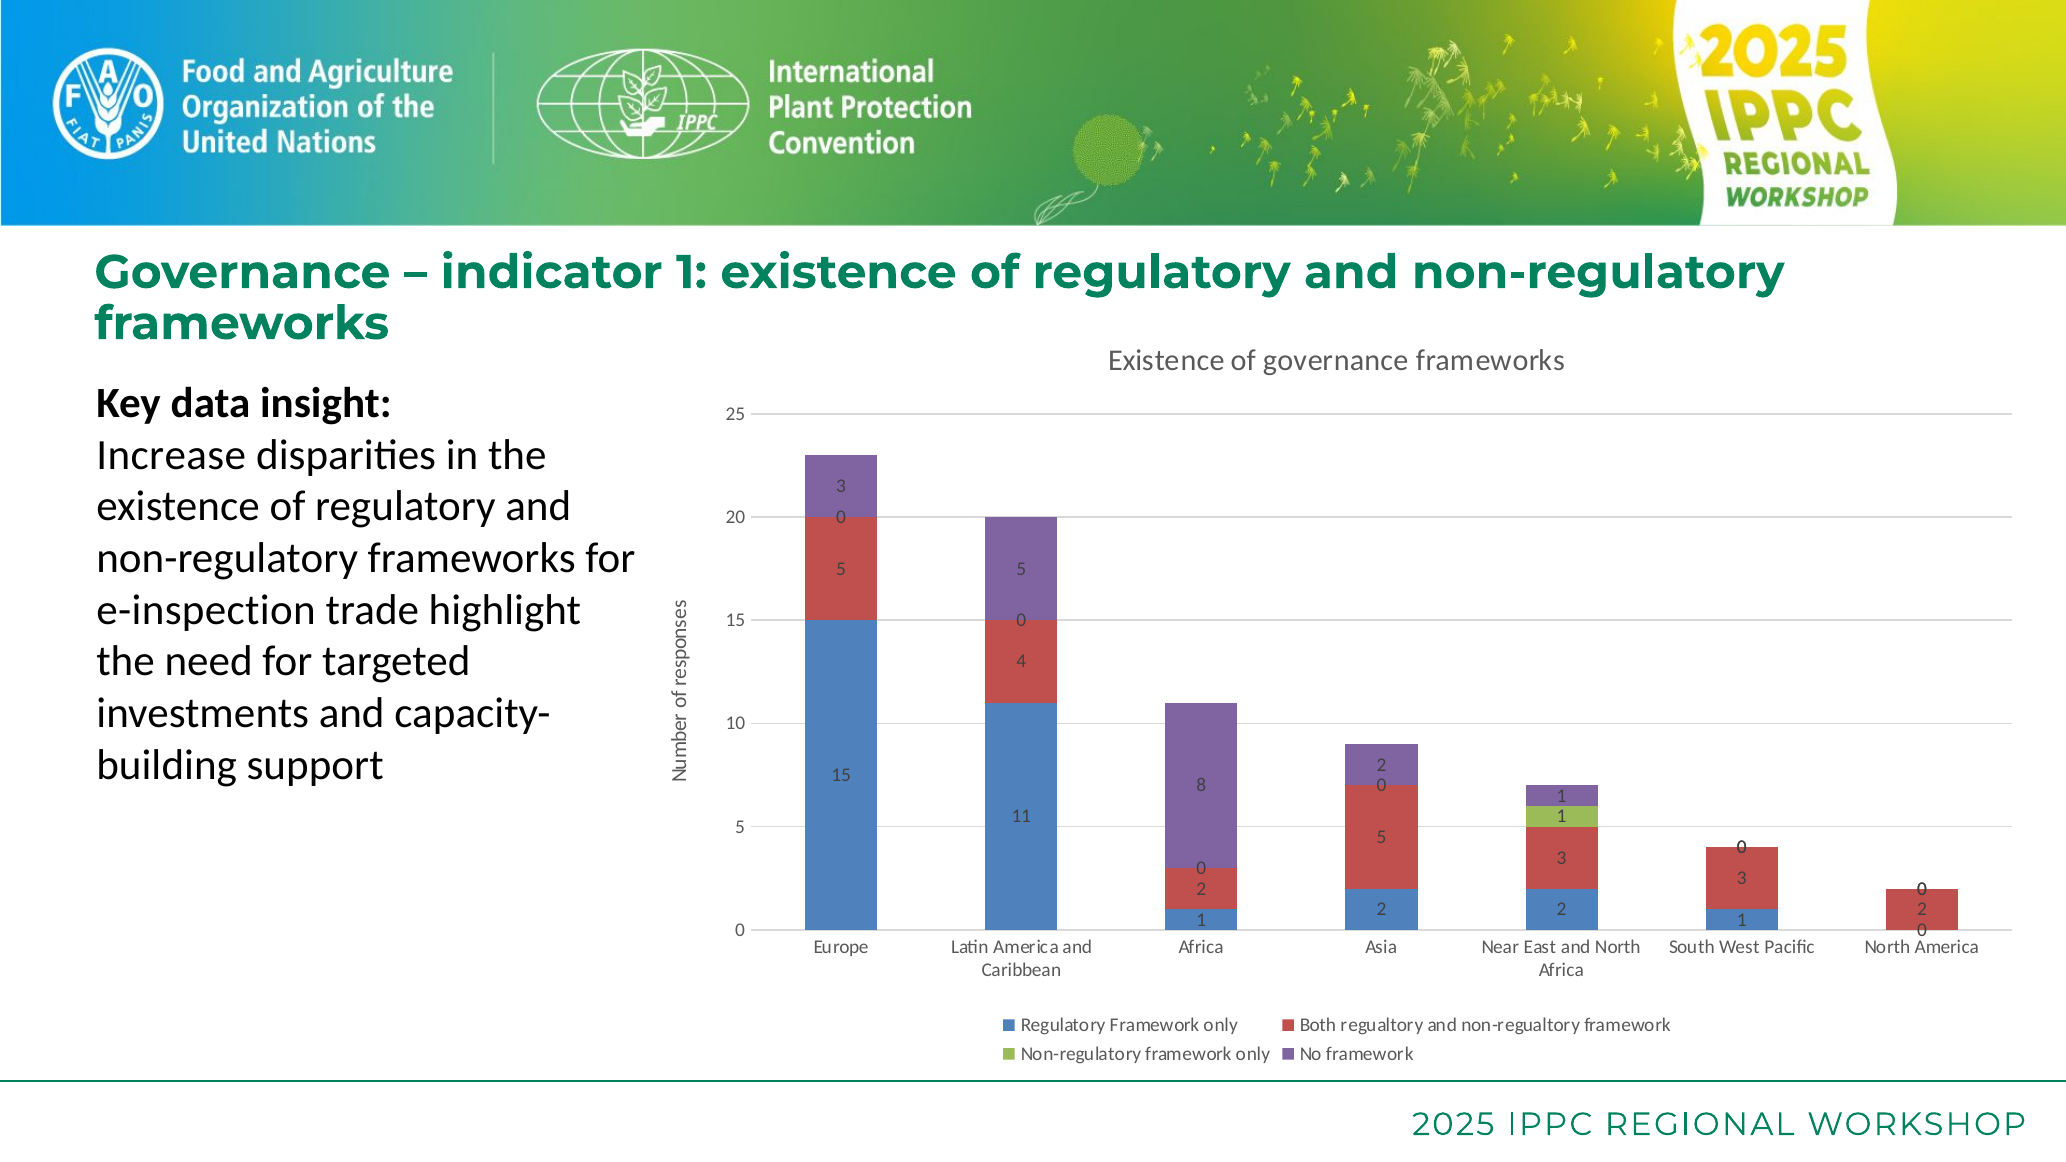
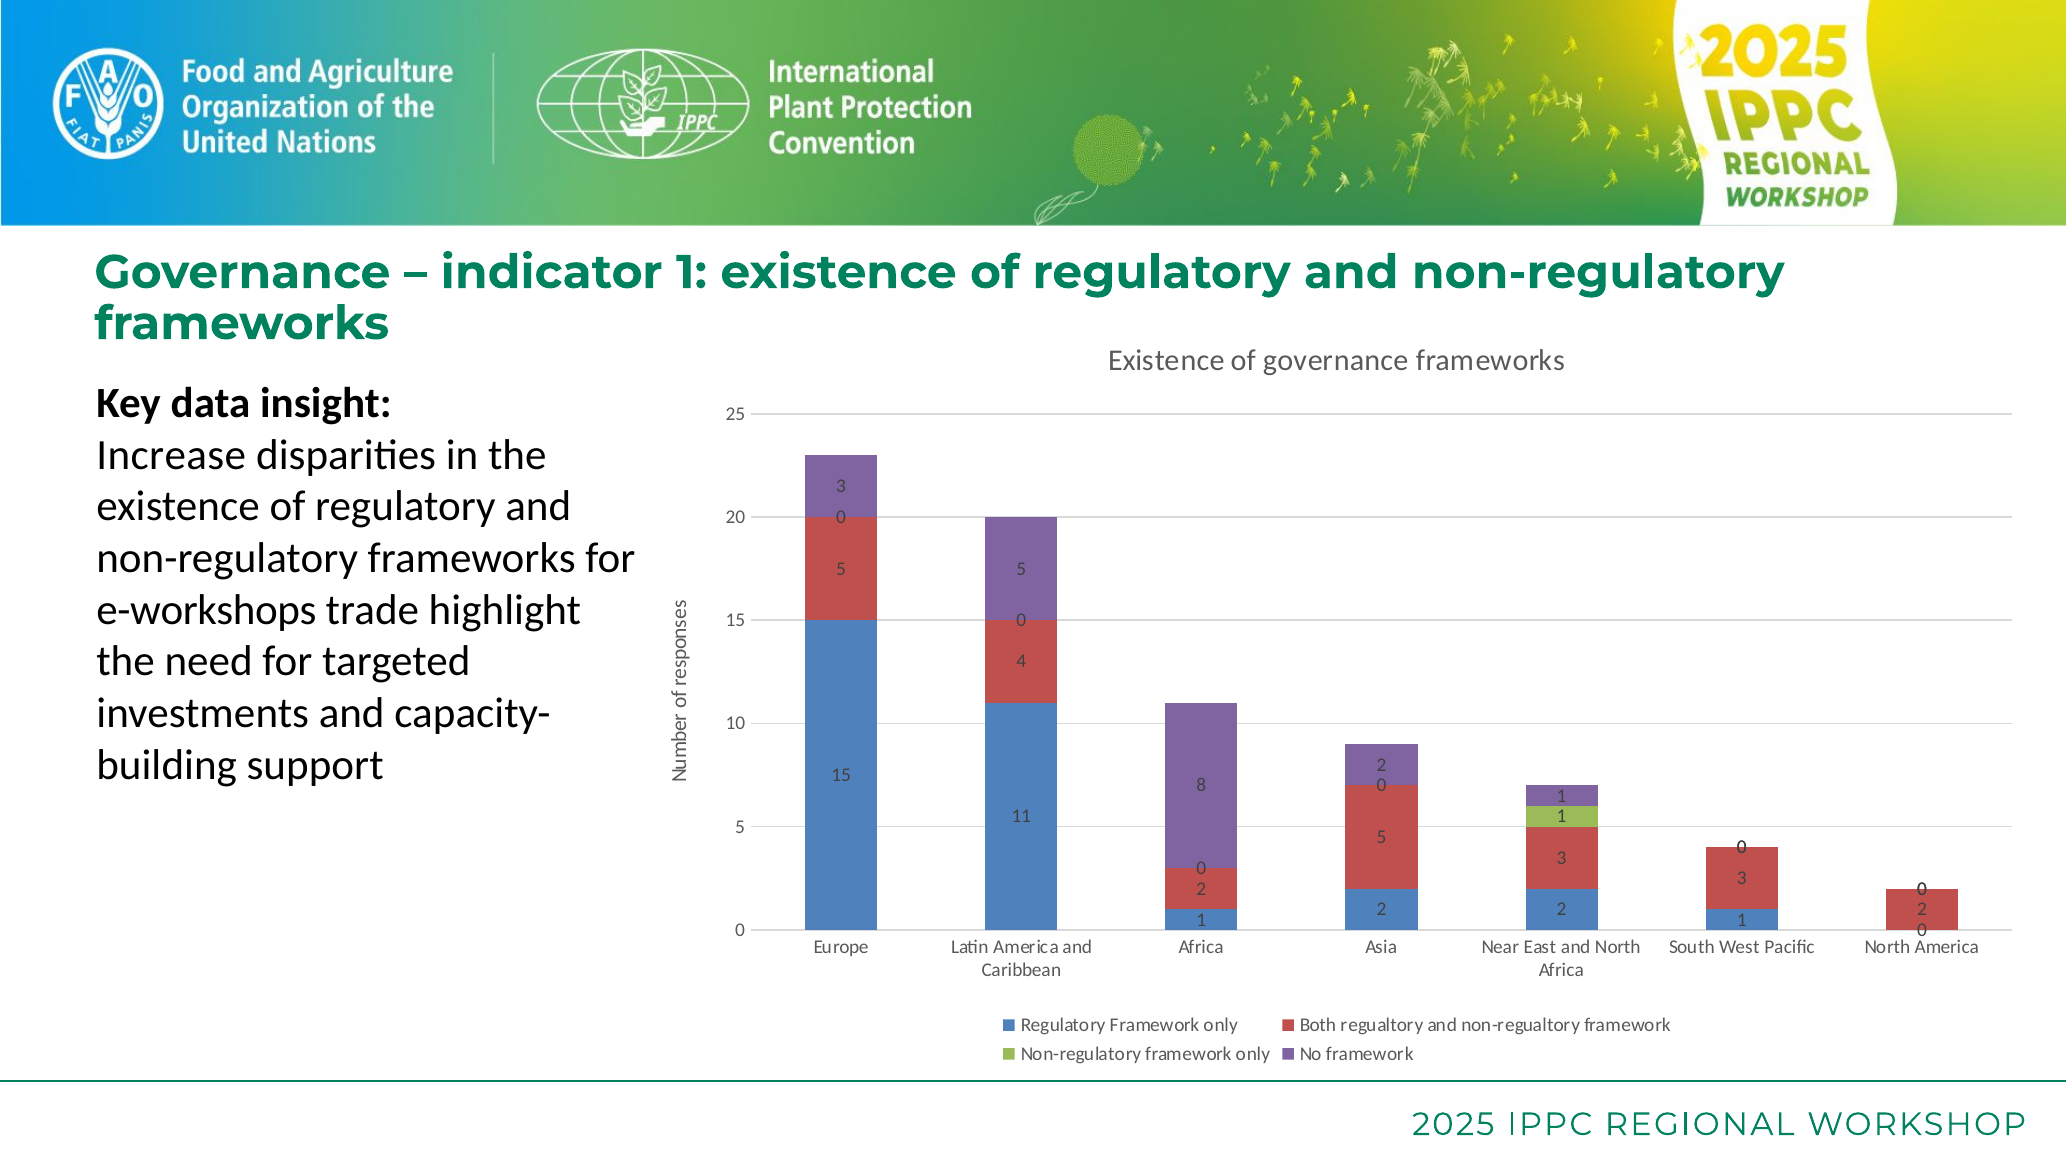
e-inspection: e-inspection -> e-workshops
